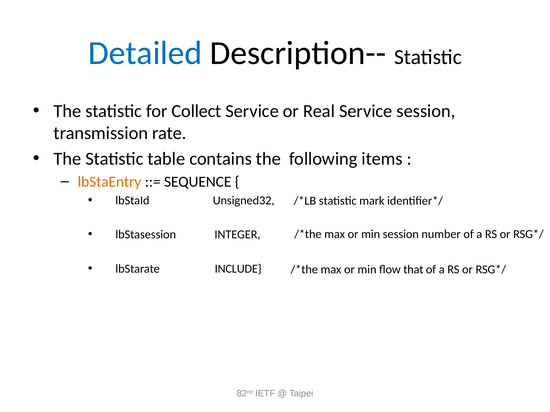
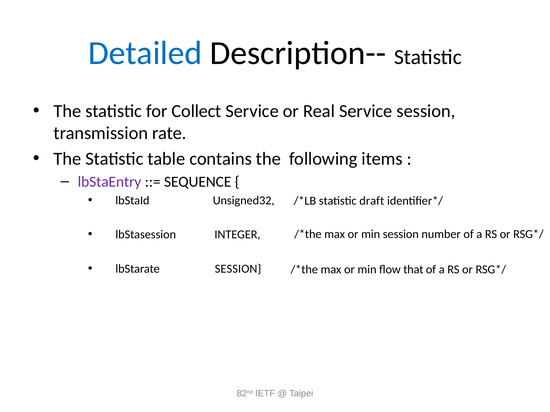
lbStaEntry colour: orange -> purple
mark: mark -> draft
lbStarate INCLUDE: INCLUDE -> SESSION
